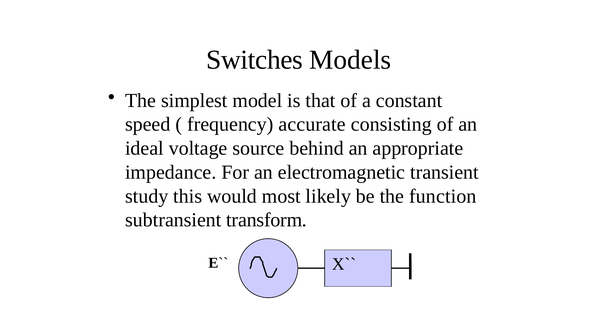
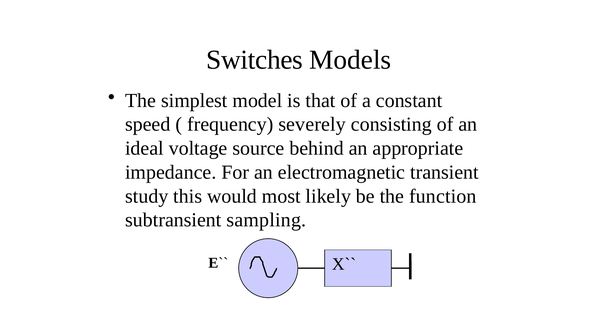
accurate: accurate -> severely
transform: transform -> sampling
